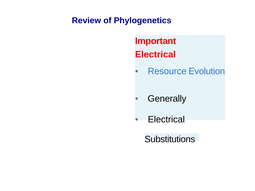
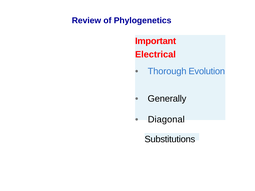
Resource: Resource -> Thorough
Electrical at (166, 120): Electrical -> Diagonal
